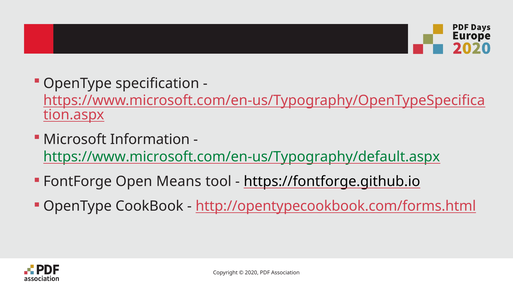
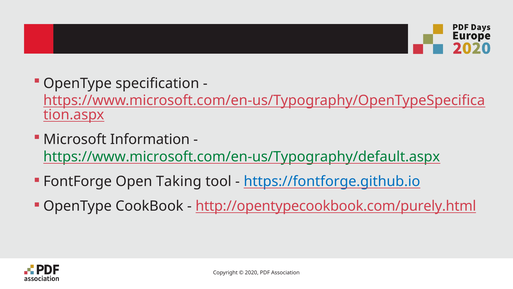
Means: Means -> Taking
https://fontforge.github.io colour: black -> blue
http://opentypecookbook.com/forms.html: http://opentypecookbook.com/forms.html -> http://opentypecookbook.com/purely.html
